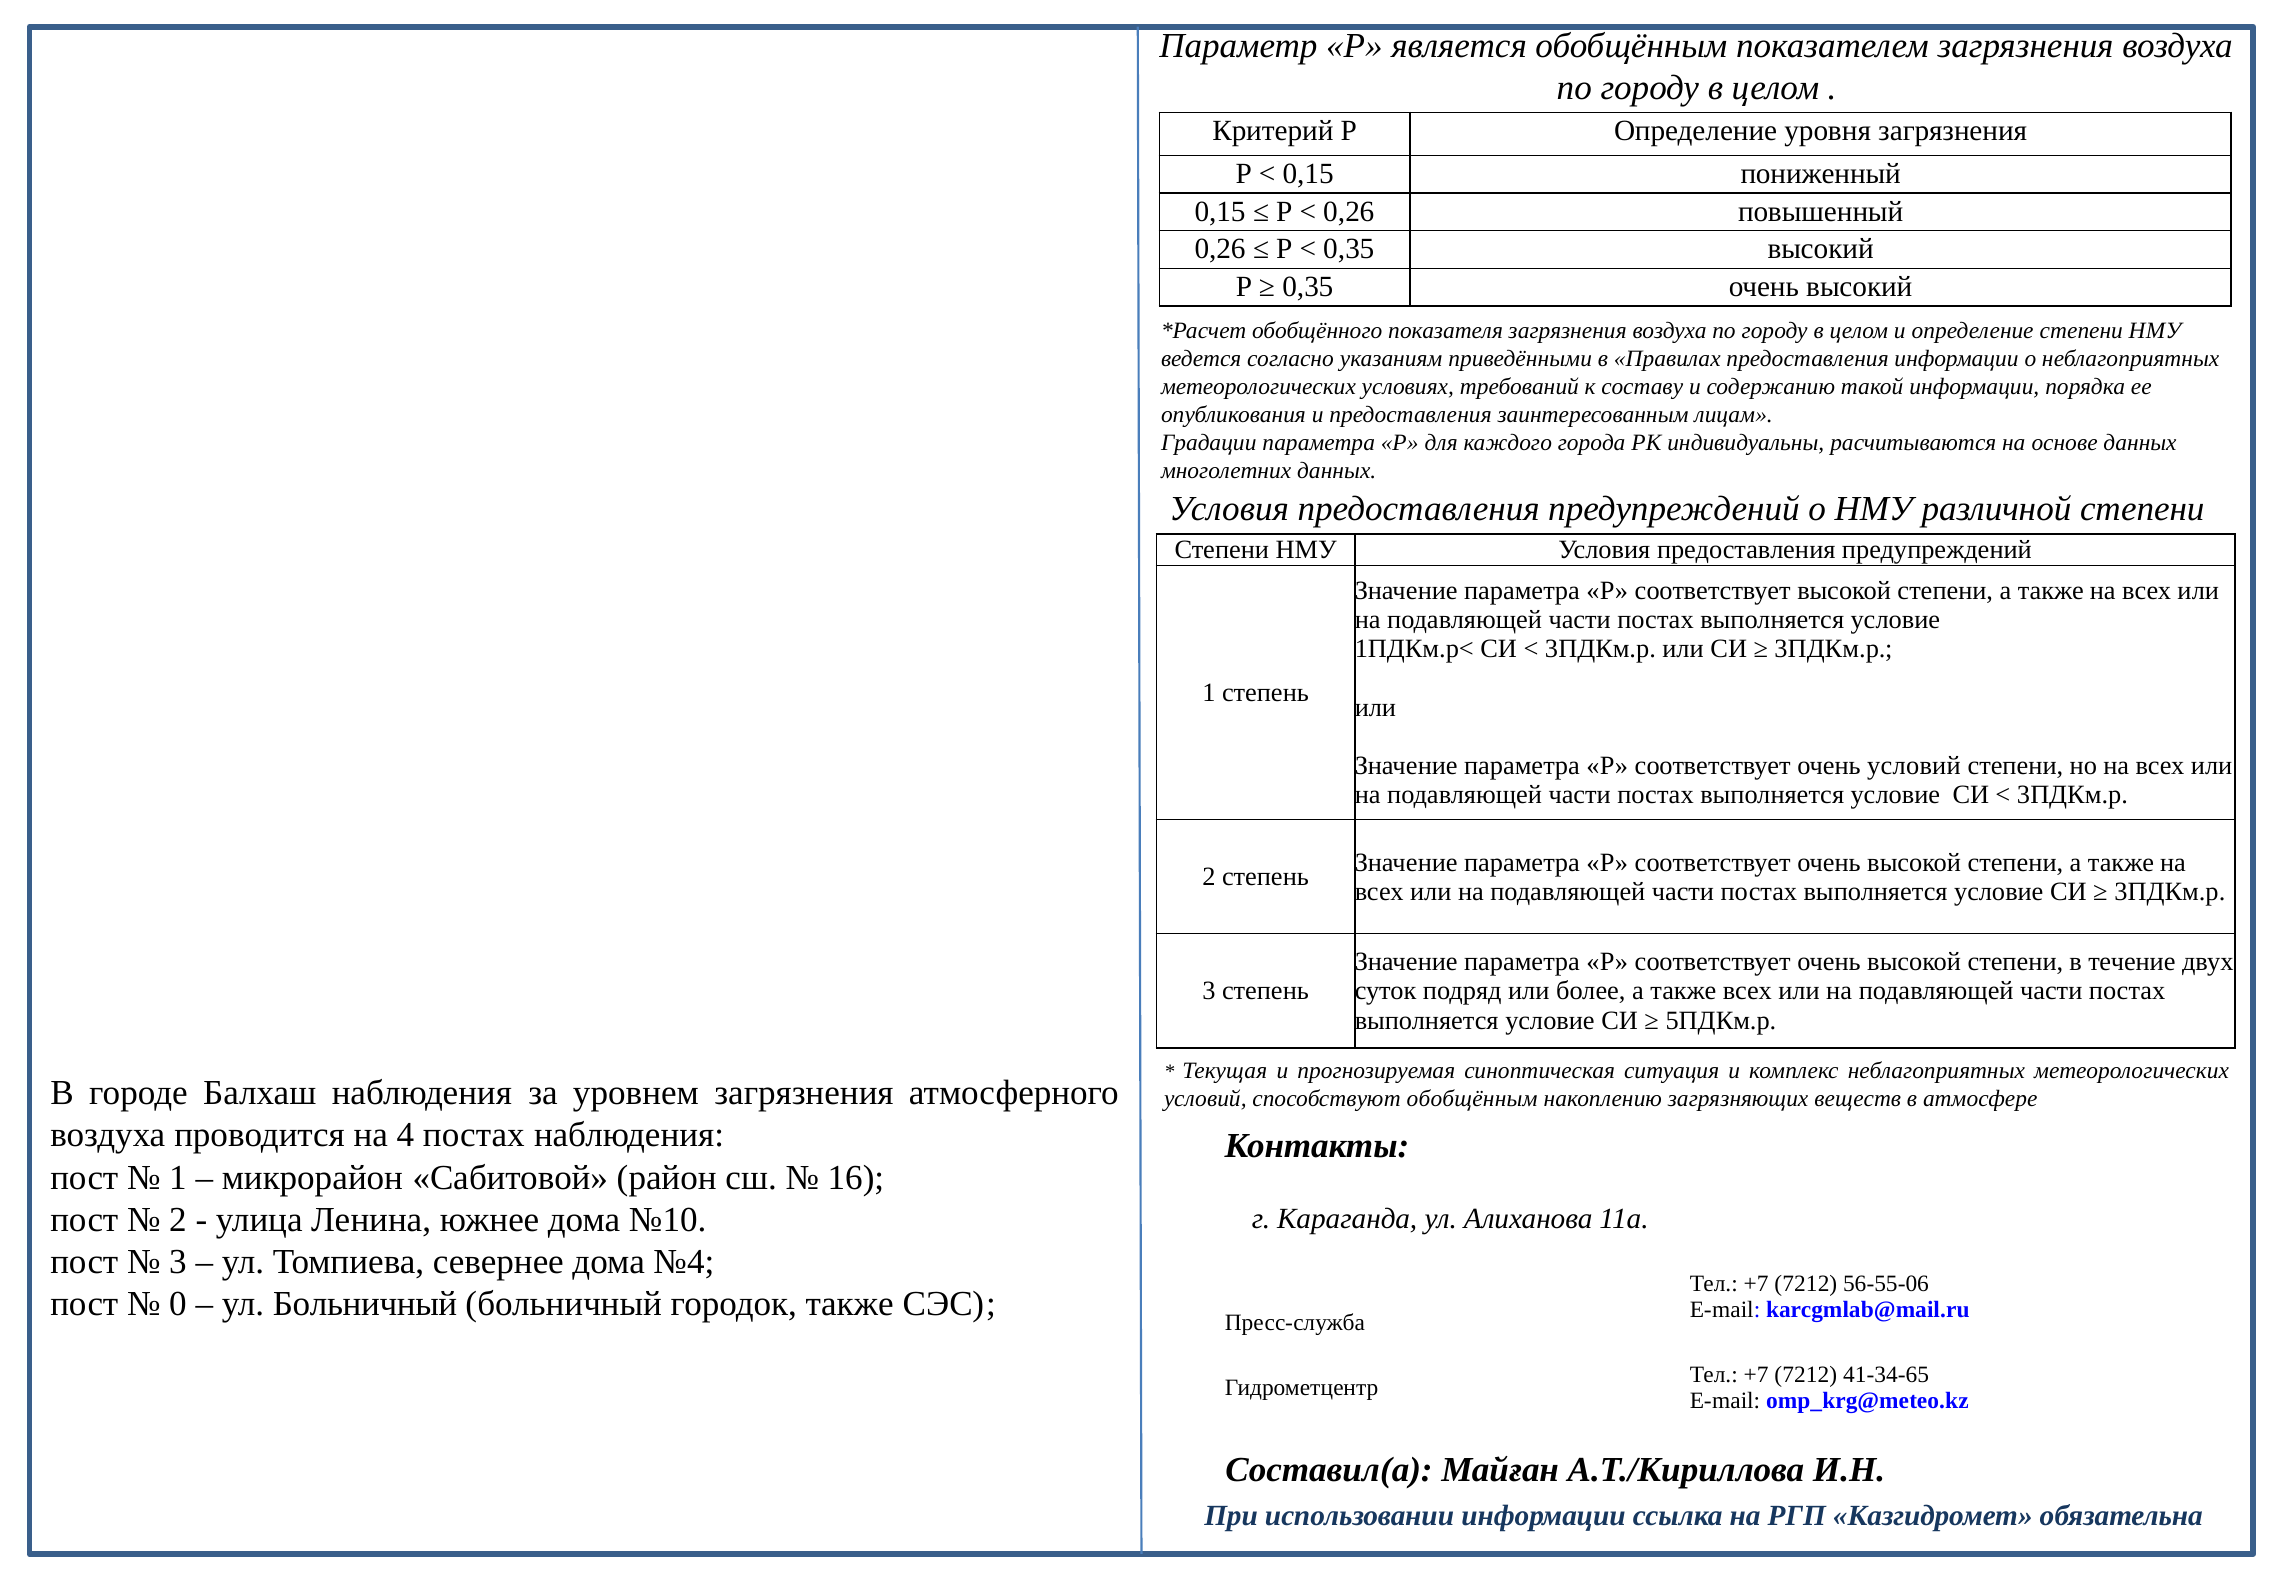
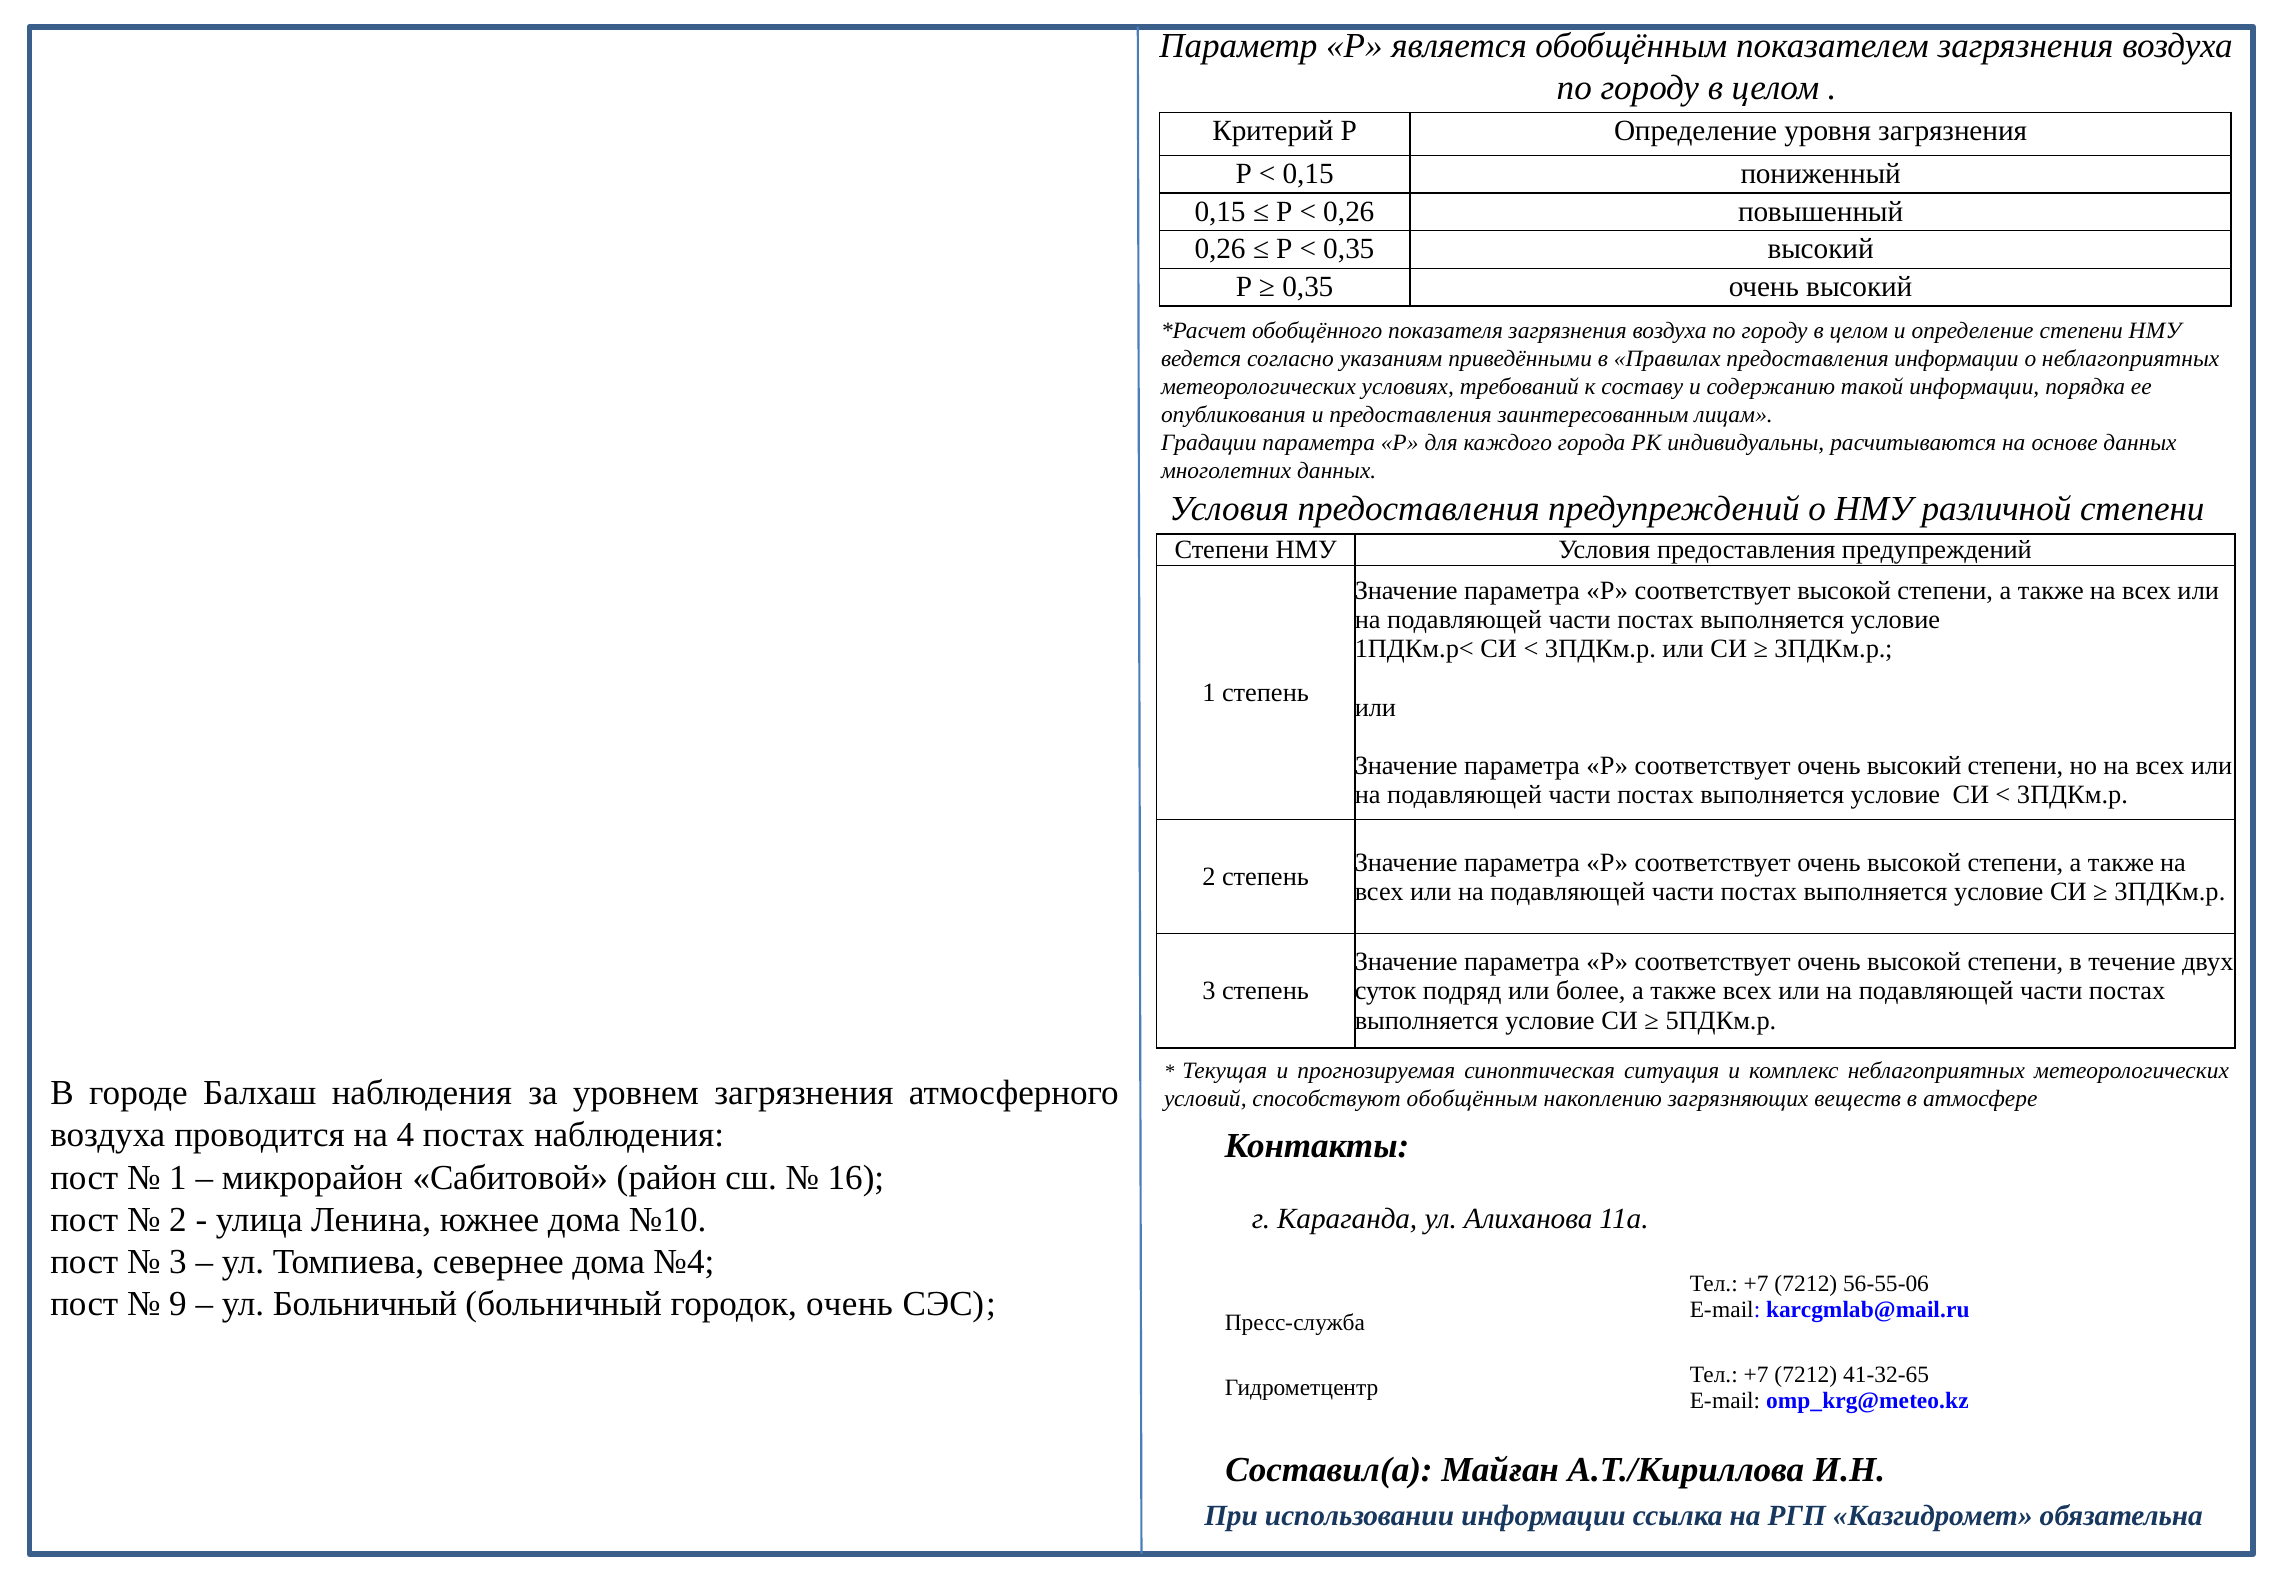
соответствует очень условий: условий -> высокий
0: 0 -> 9
городок также: также -> очень
41-34-65: 41-34-65 -> 41-32-65
